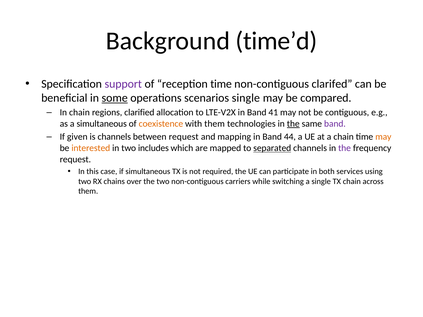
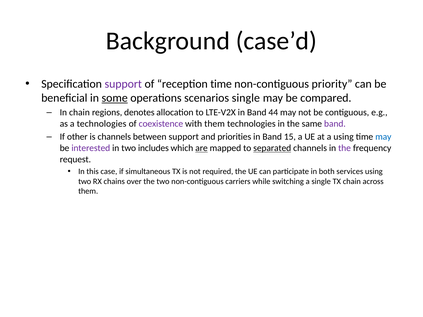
time’d: time’d -> case’d
clarifed: clarifed -> priority
clarified: clarified -> denotes
41: 41 -> 44
a simultaneous: simultaneous -> technologies
coexistence colour: orange -> purple
the at (293, 124) underline: present -> none
given: given -> other
between request: request -> support
mapping: mapping -> priorities
44: 44 -> 15
a chain: chain -> using
may at (383, 137) colour: orange -> blue
interested colour: orange -> purple
are underline: none -> present
